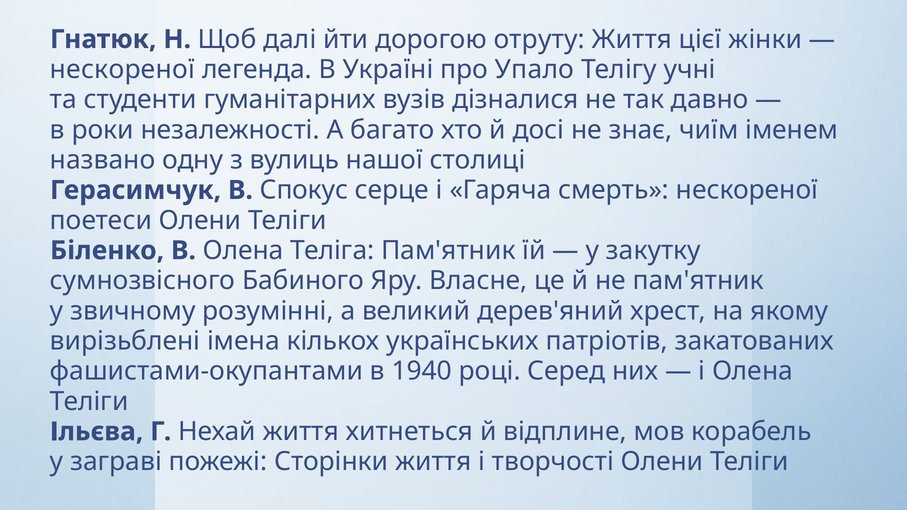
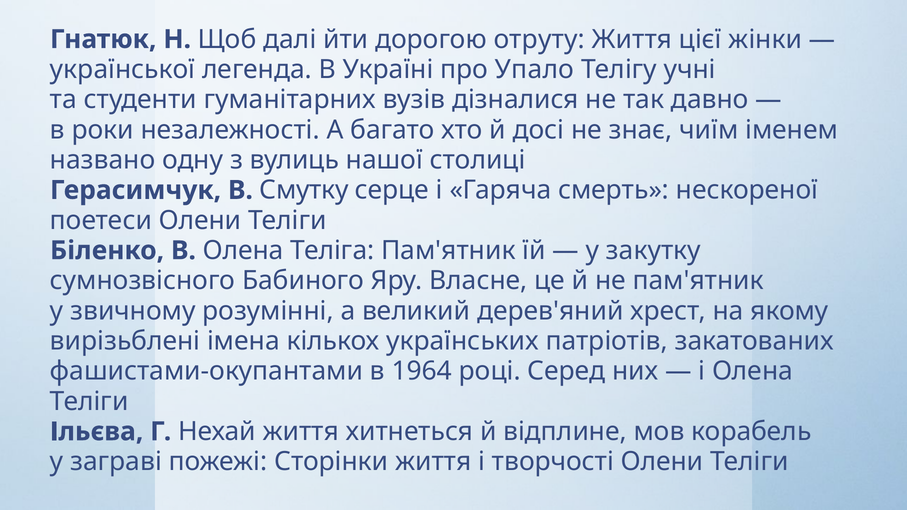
нескореної at (122, 70): нескореної -> української
Спокус: Спокус -> Смутку
1940: 1940 -> 1964
